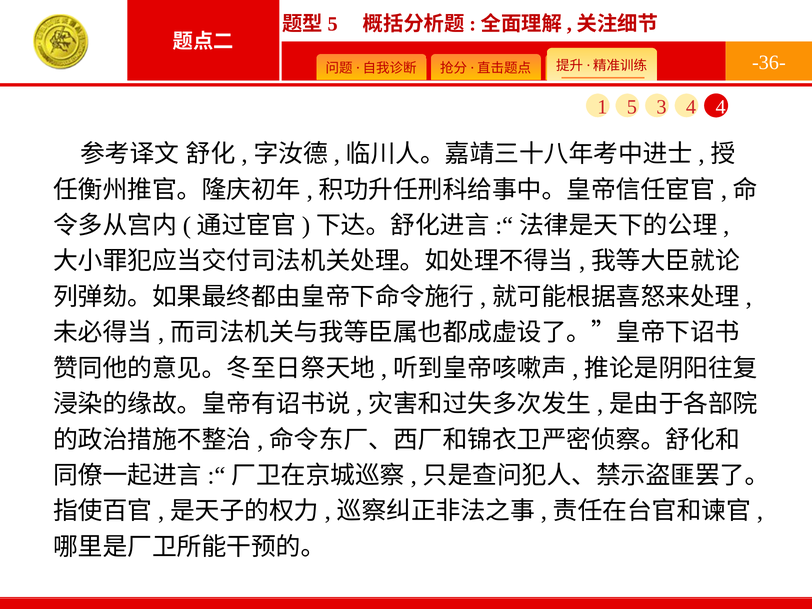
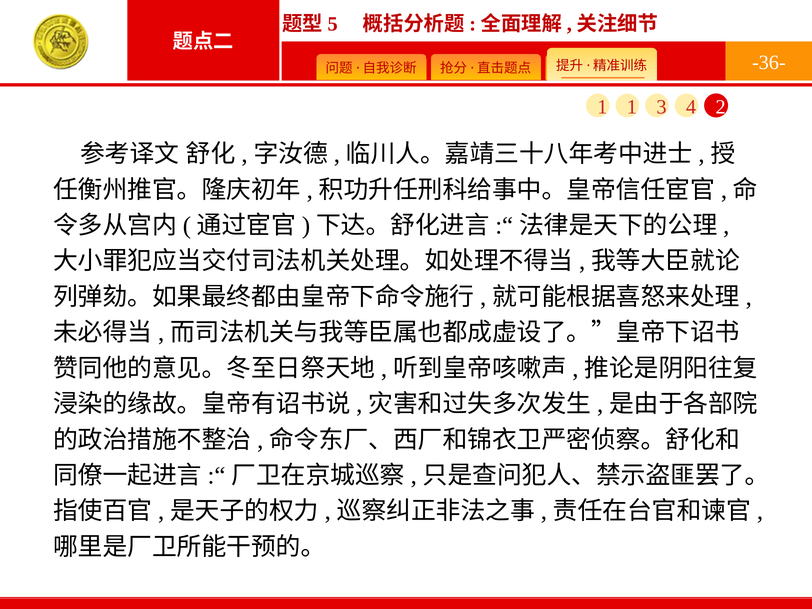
1 5: 5 -> 1
4 4: 4 -> 2
